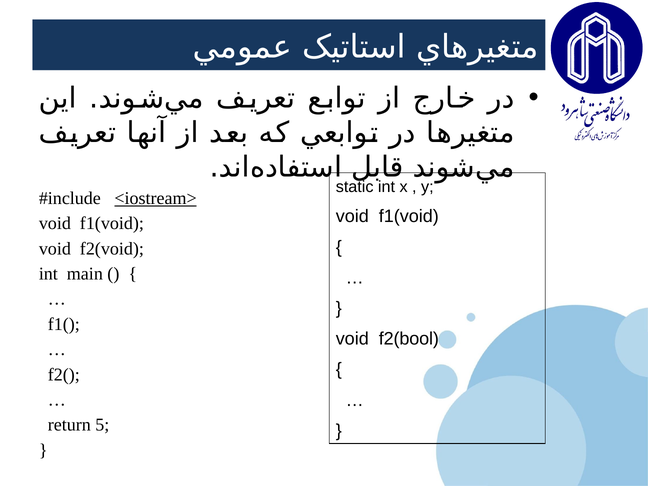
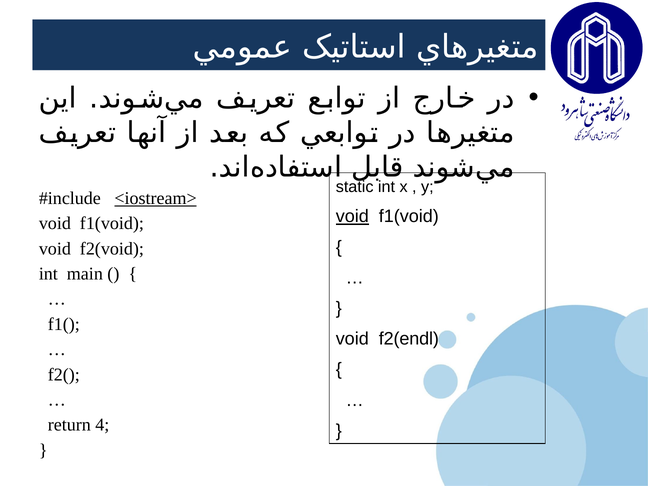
void at (352, 216) underline: none -> present
f2(bool: f2(bool -> f2(endl
5: 5 -> 4
